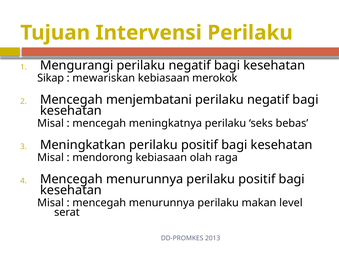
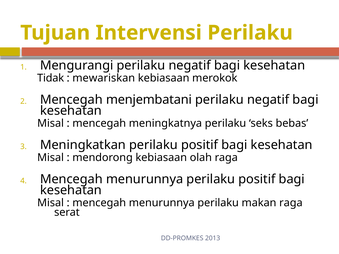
Sikap: Sikap -> Tidak
makan level: level -> raga
